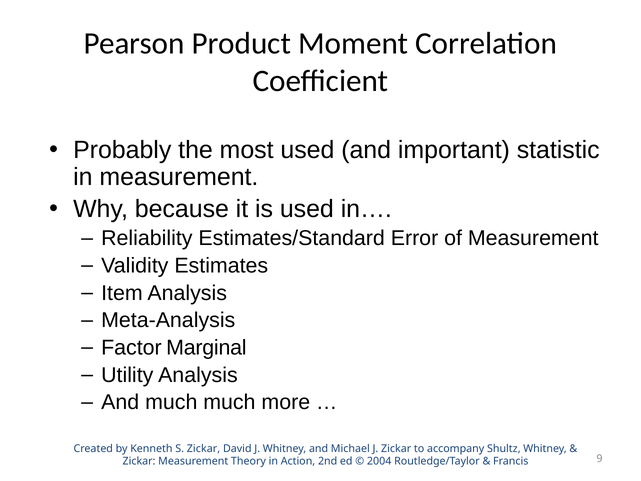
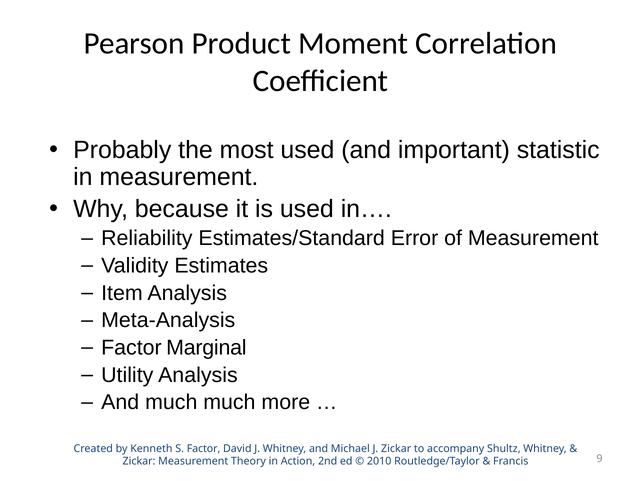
S Zickar: Zickar -> Factor
2004: 2004 -> 2010
